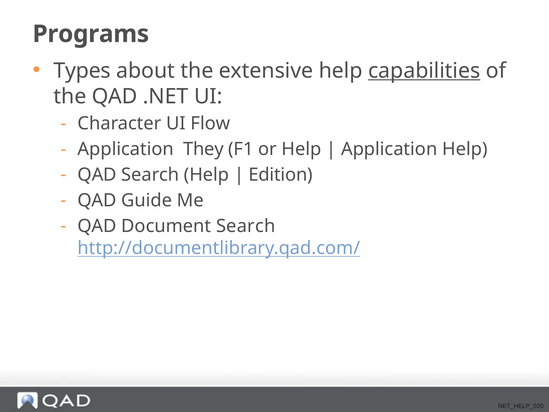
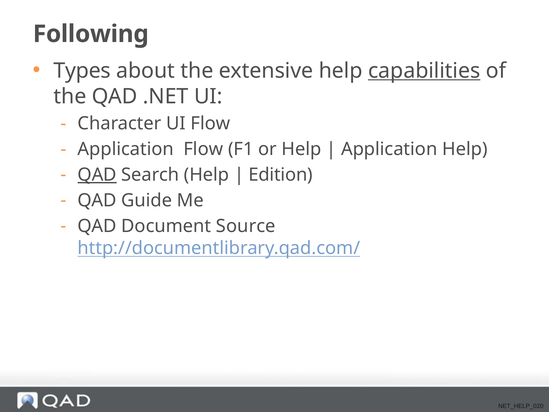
Programs: Programs -> Following
Application They: They -> Flow
QAD at (97, 175) underline: none -> present
Document Search: Search -> Source
